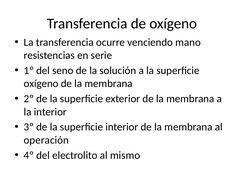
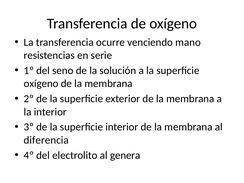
operación: operación -> diferencia
mismo: mismo -> genera
